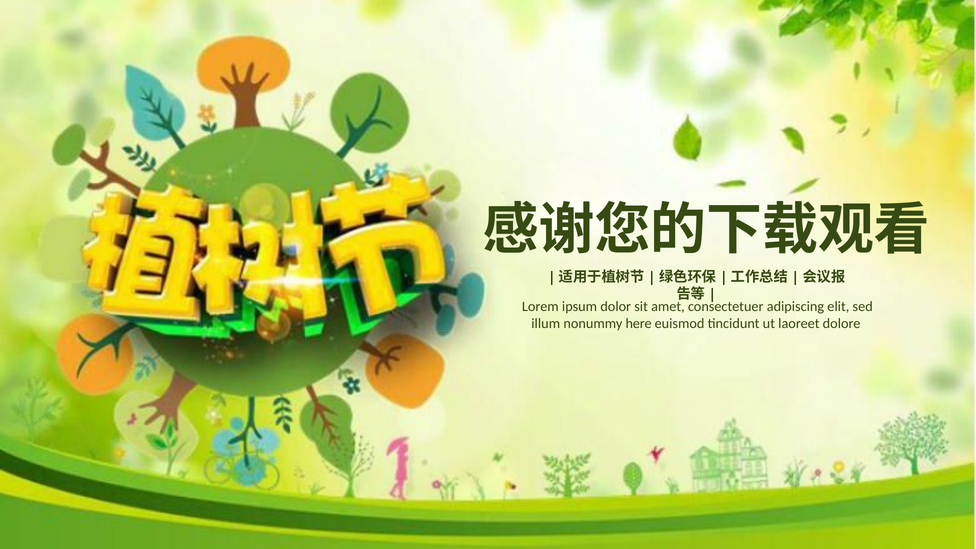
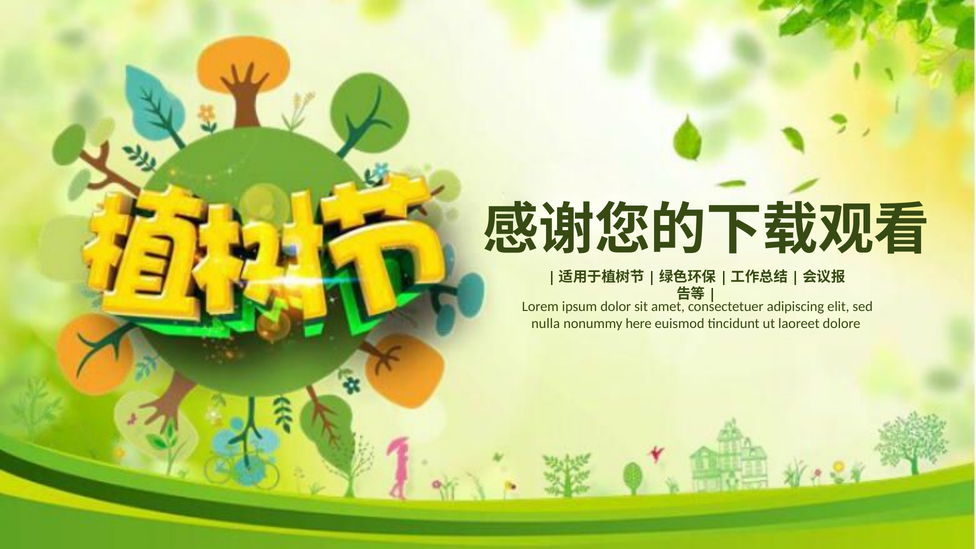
illum: illum -> nulla
